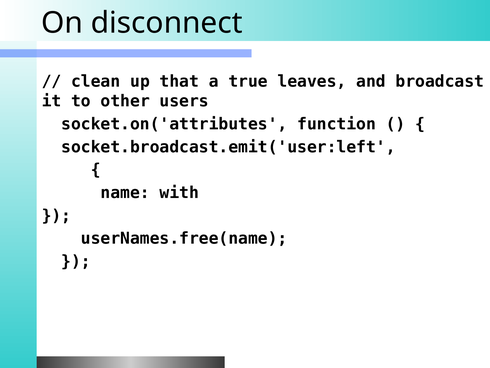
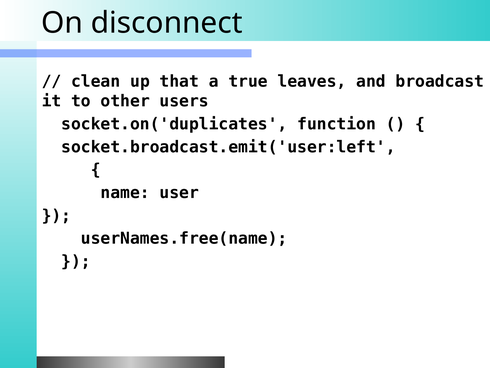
socket.on('attributes: socket.on('attributes -> socket.on('duplicates
with: with -> user
